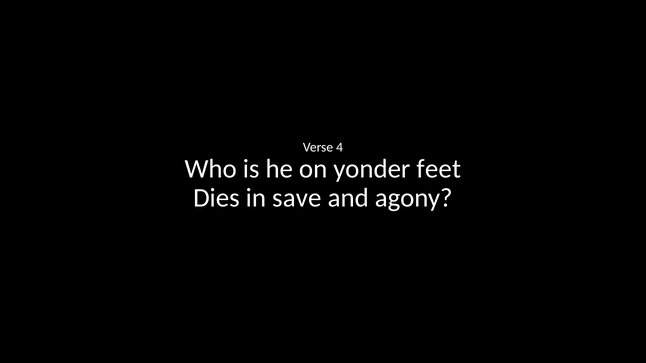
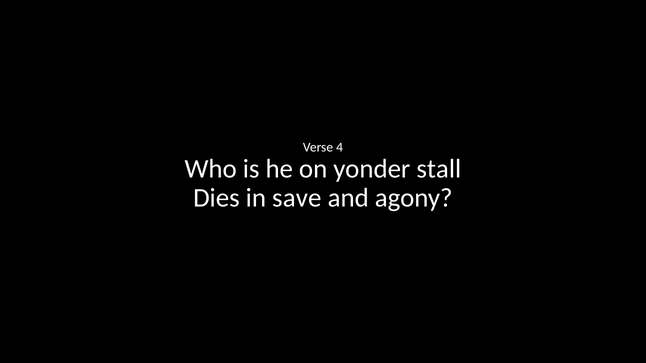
feet: feet -> stall
